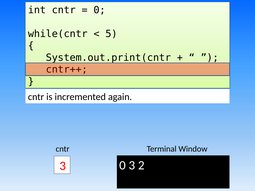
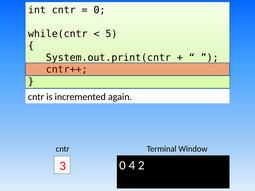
0 3: 3 -> 4
